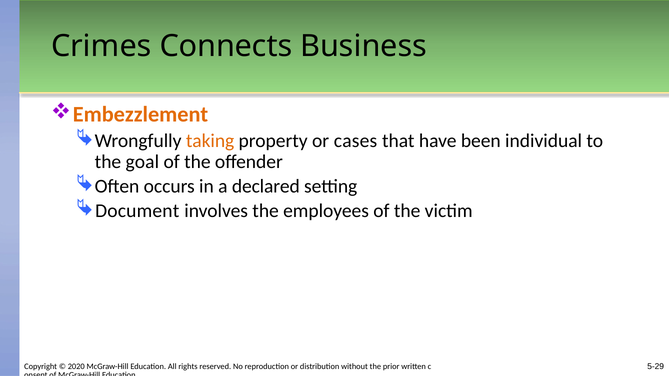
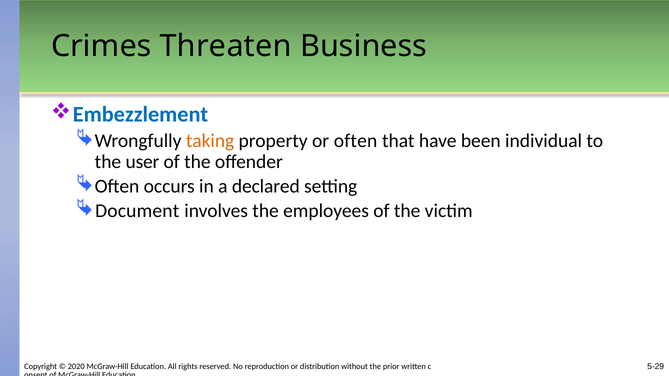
Connects: Connects -> Threaten
Embezzlement colour: orange -> blue
or cases: cases -> often
goal: goal -> user
